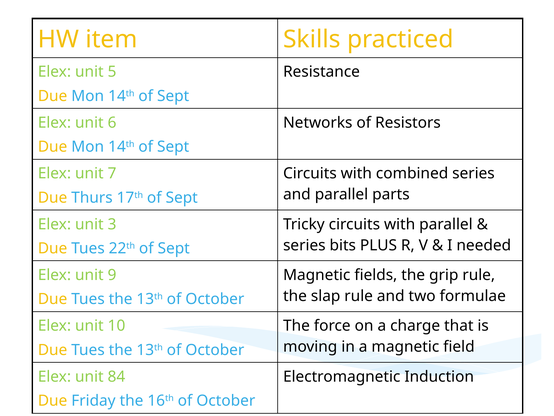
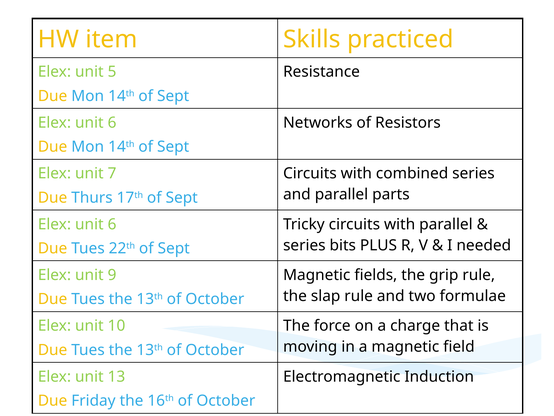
3 at (112, 224): 3 -> 6
84: 84 -> 13
